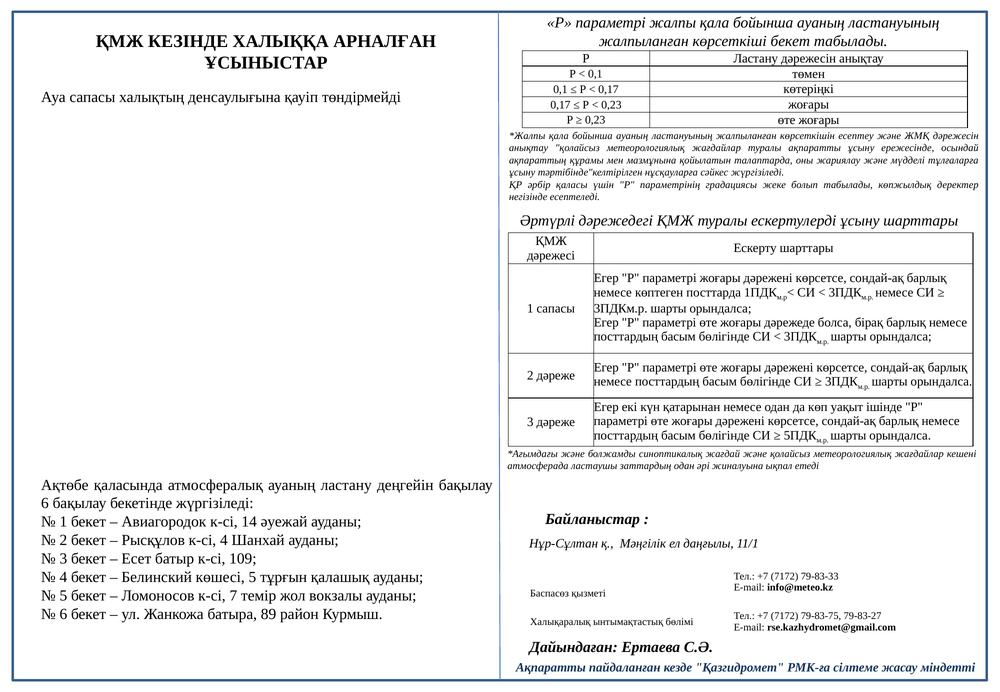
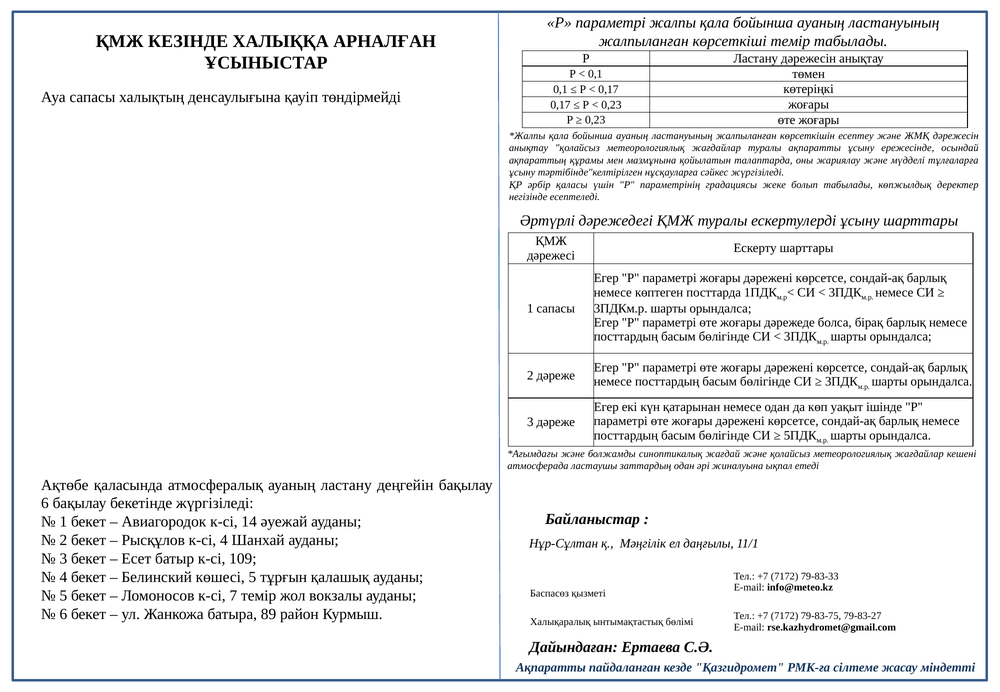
көрсеткіші бекет: бекет -> темір
